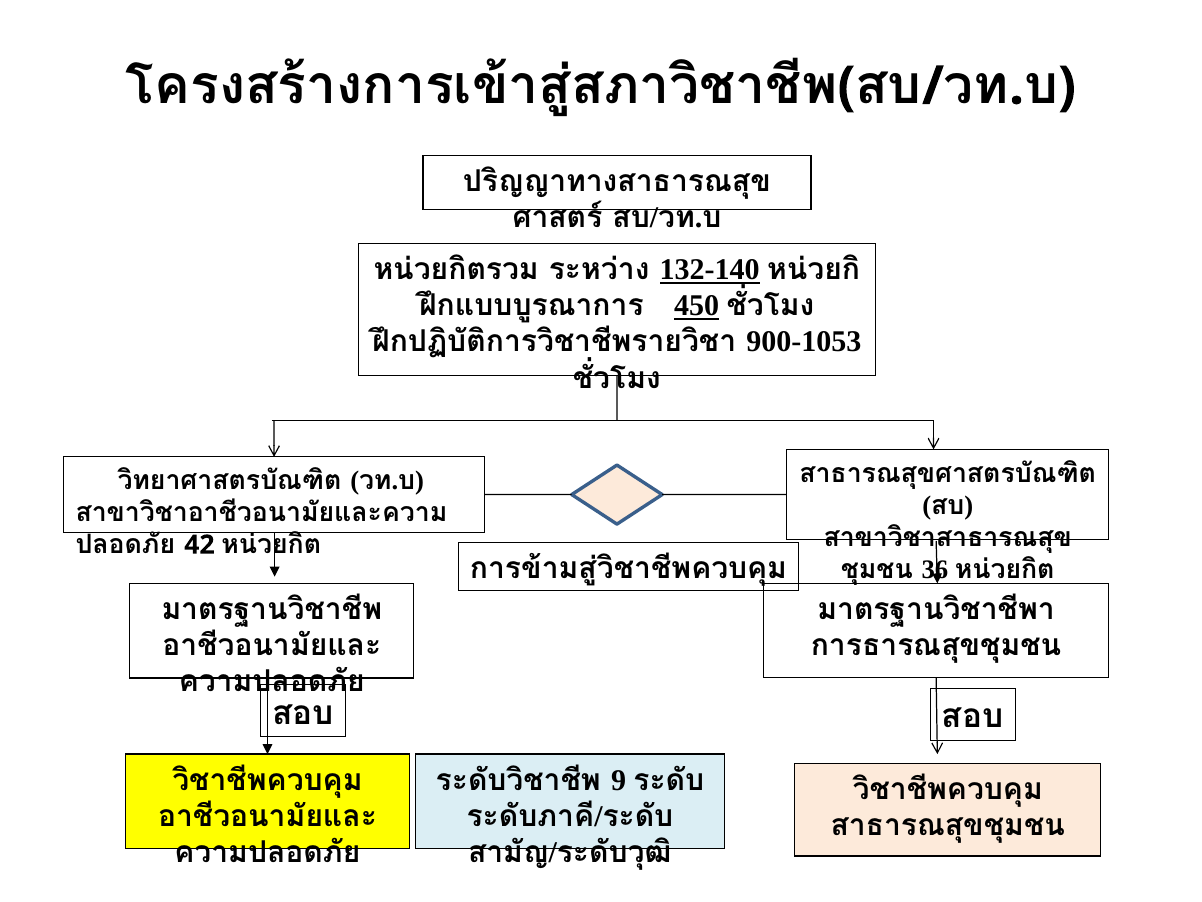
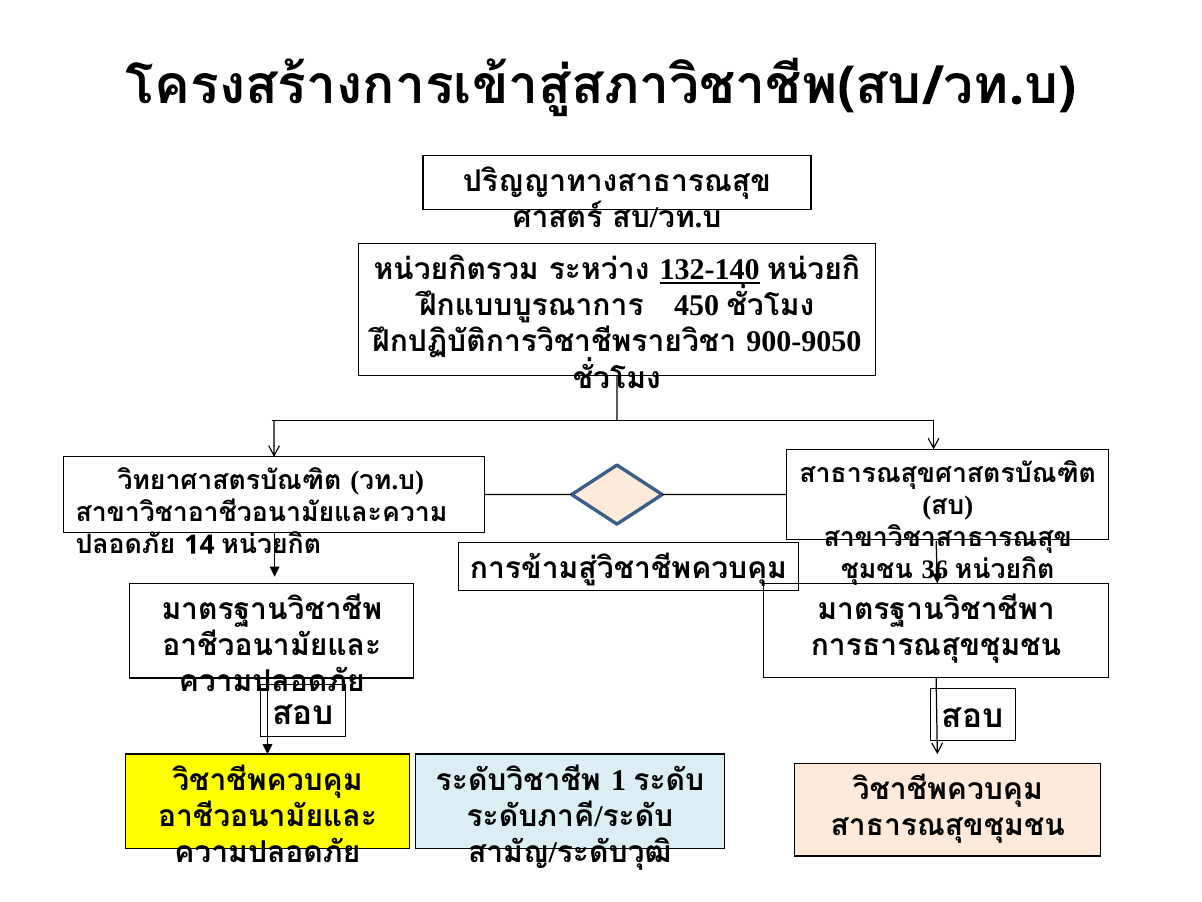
450 underline: present -> none
900-1053: 900-1053 -> 900-9050
42: 42 -> 14
9: 9 -> 1
